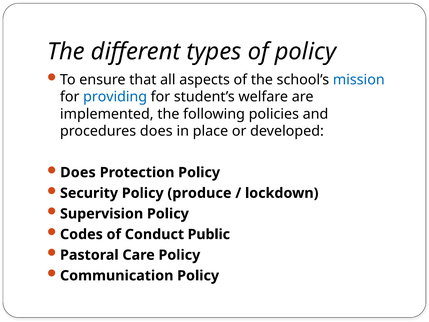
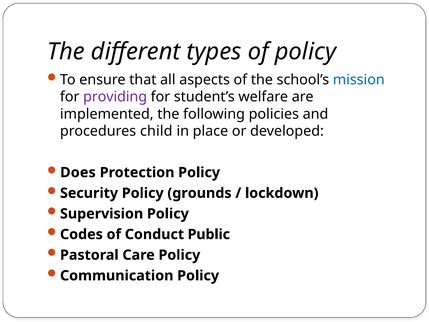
providing colour: blue -> purple
procedures does: does -> child
produce: produce -> grounds
